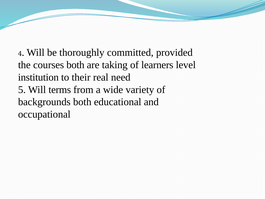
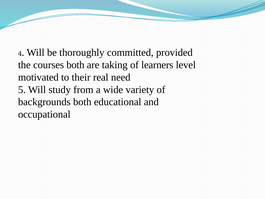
institution: institution -> motivated
terms: terms -> study
